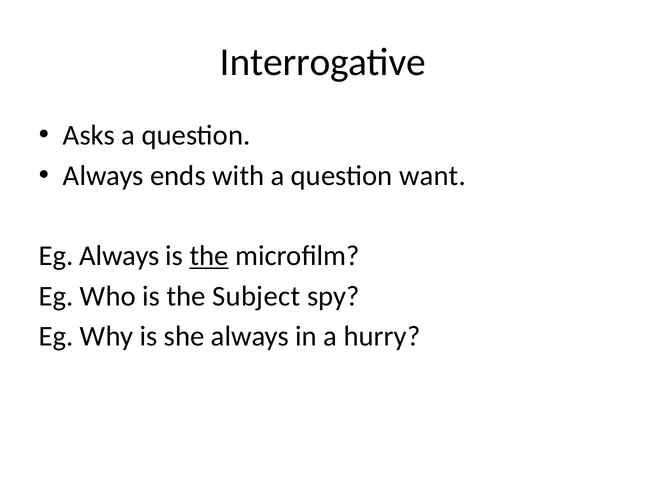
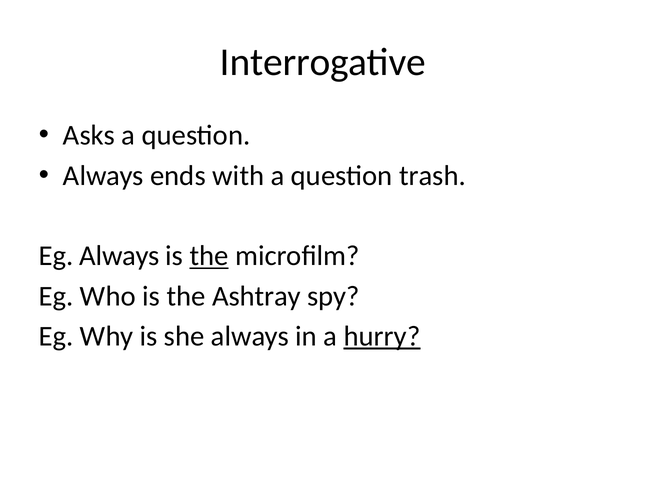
want: want -> trash
Subject: Subject -> Ashtray
hurry underline: none -> present
